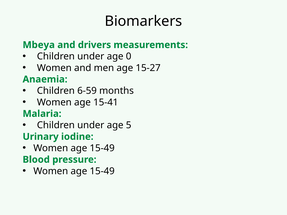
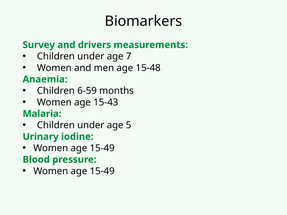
Mbeya: Mbeya -> Survey
0: 0 -> 7
15-27: 15-27 -> 15-48
15-41: 15-41 -> 15-43
